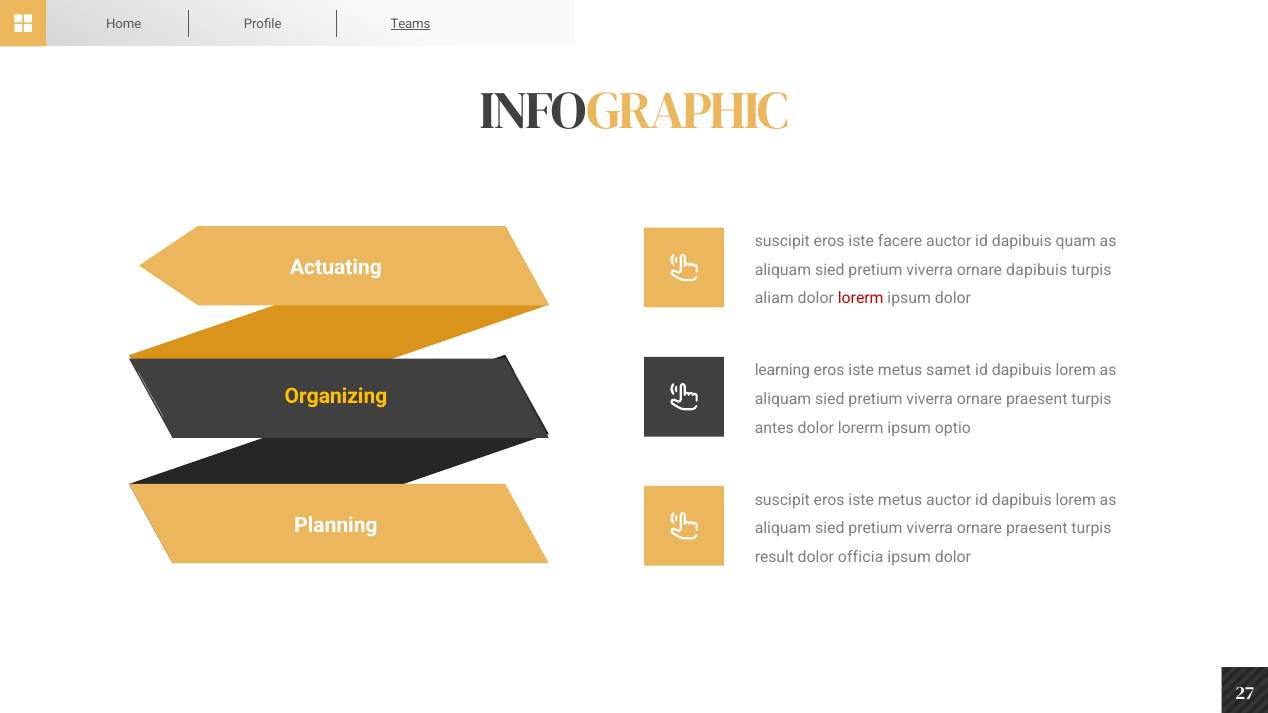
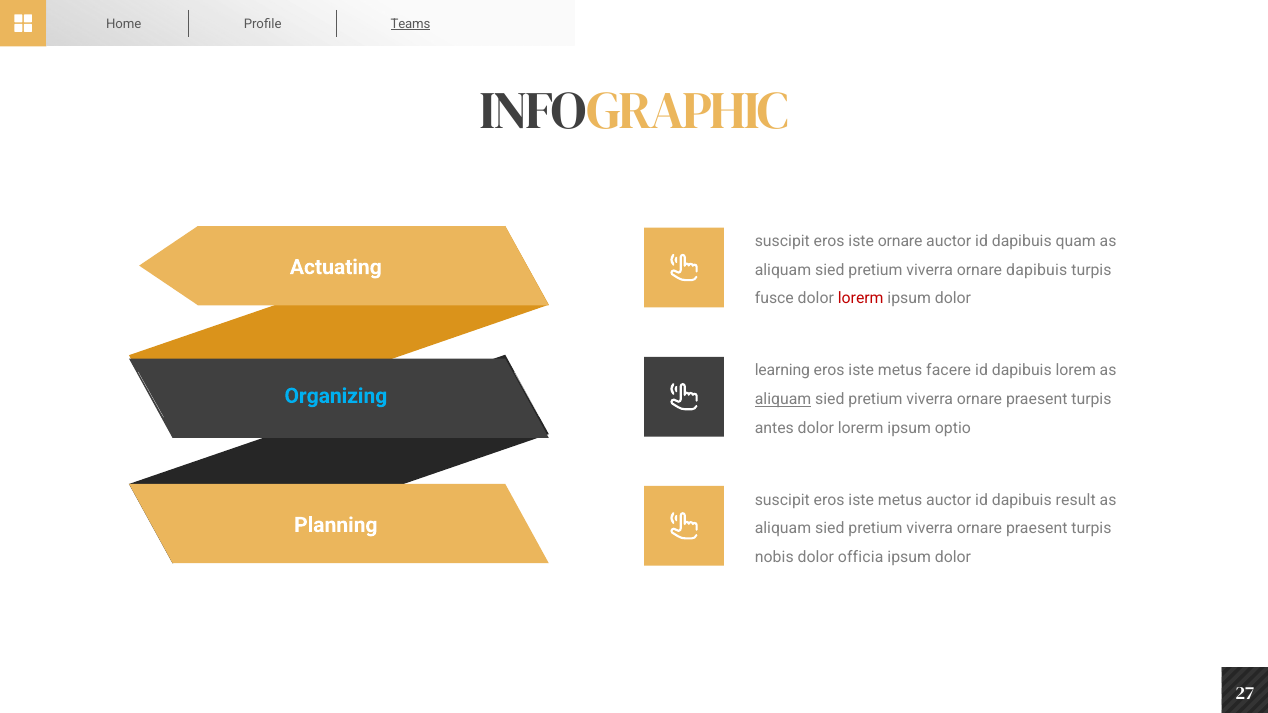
iste facere: facere -> ornare
aliam: aliam -> fusce
samet: samet -> facere
Organizing colour: yellow -> light blue
aliquam at (783, 399) underline: none -> present
auctor id dapibuis lorem: lorem -> result
result: result -> nobis
